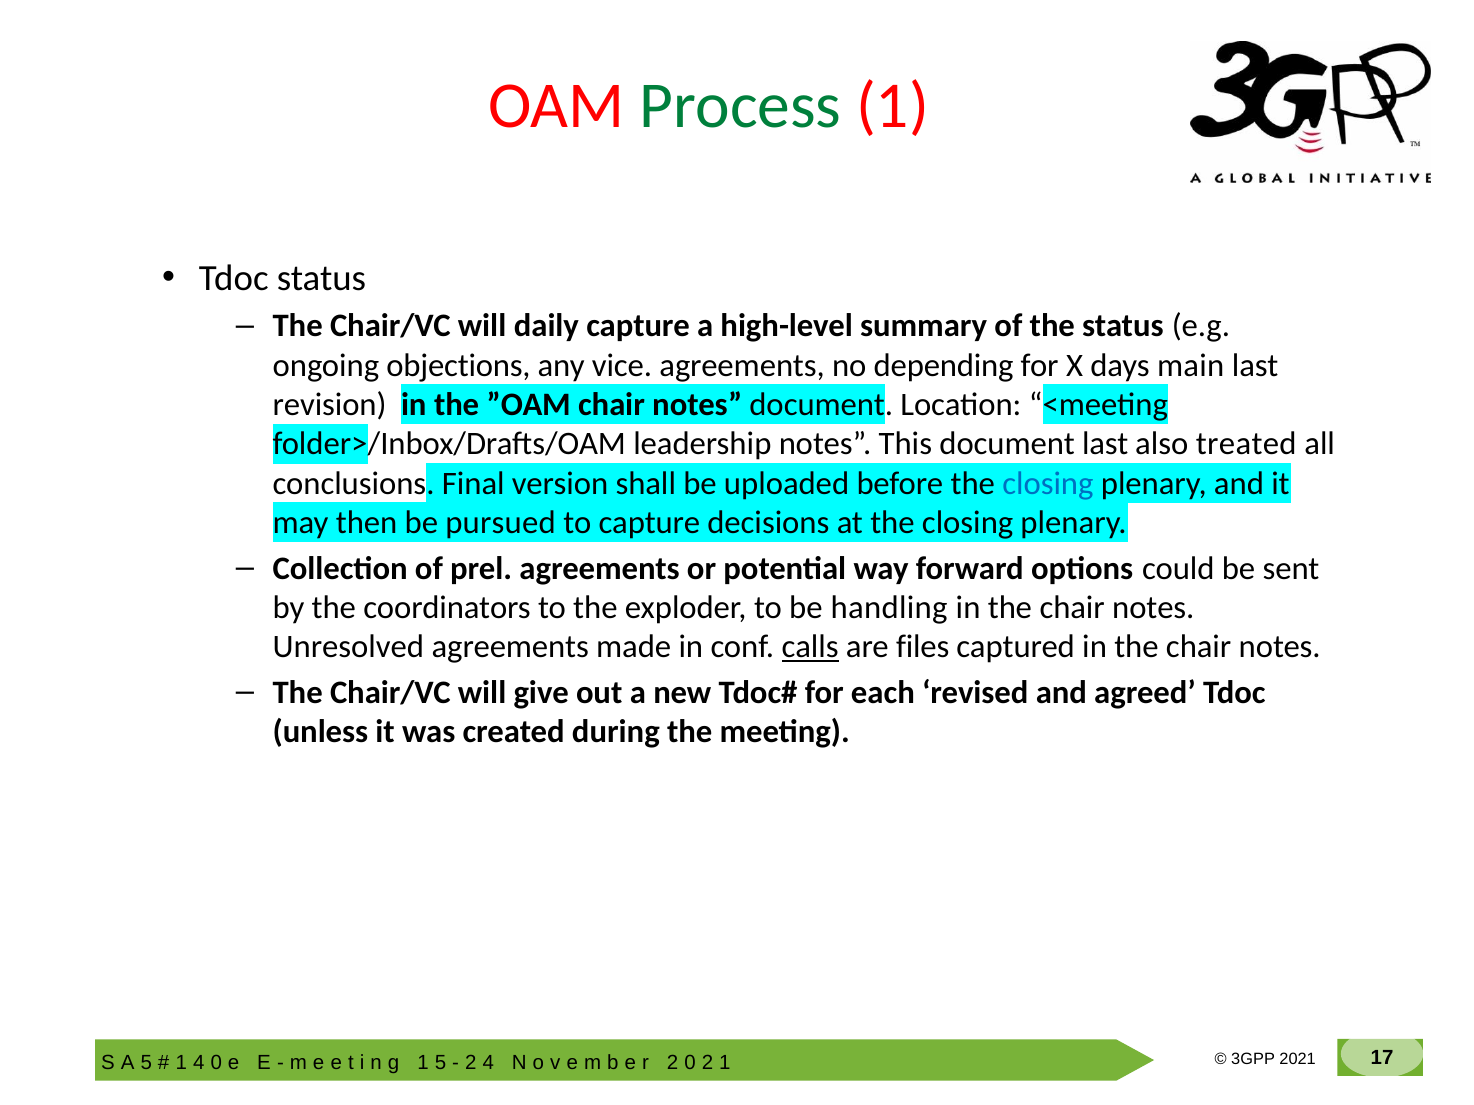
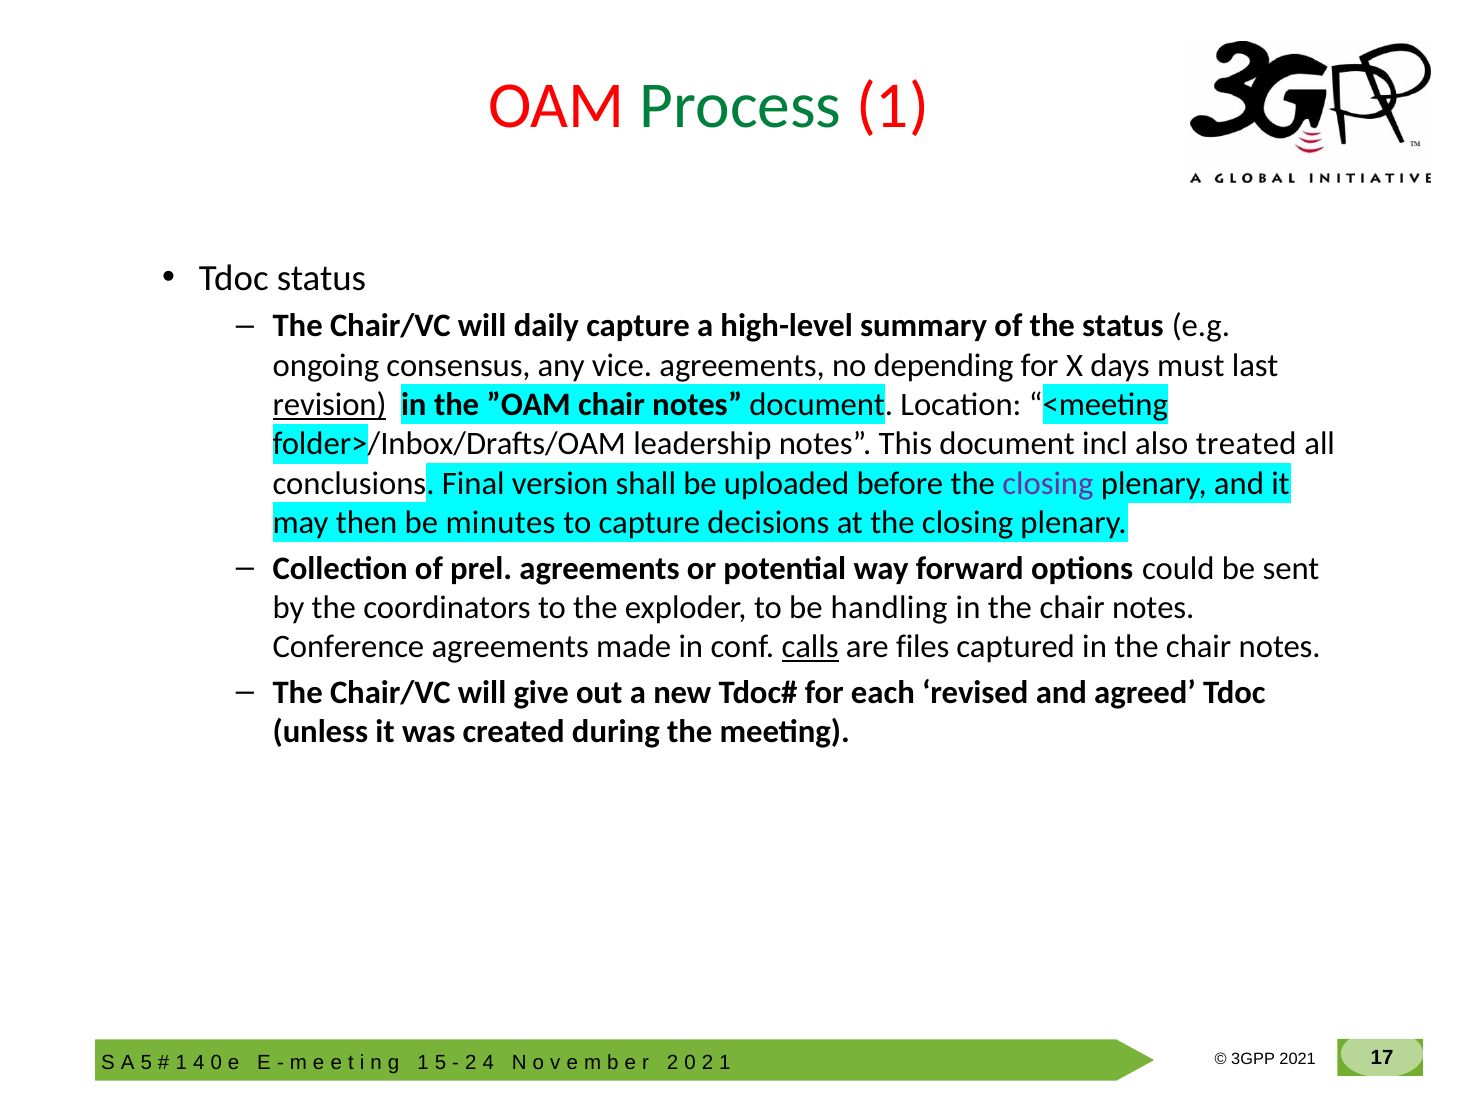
objections: objections -> consensus
main: main -> must
revision underline: none -> present
document last: last -> incl
closing at (1048, 483) colour: blue -> purple
pursued: pursued -> minutes
Unresolved: Unresolved -> Conference
